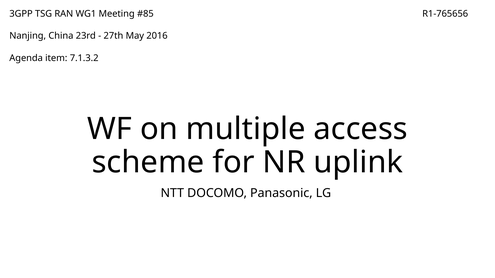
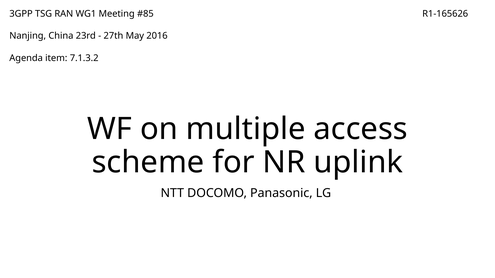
R1-765656: R1-765656 -> R1-165626
